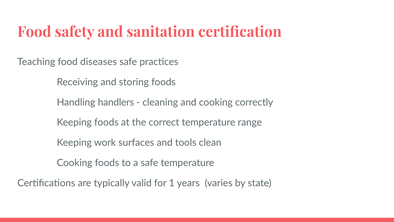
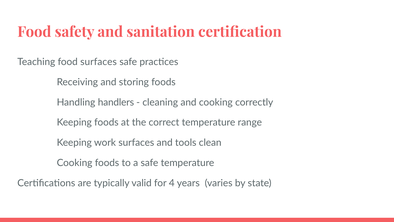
food diseases: diseases -> surfaces
1: 1 -> 4
